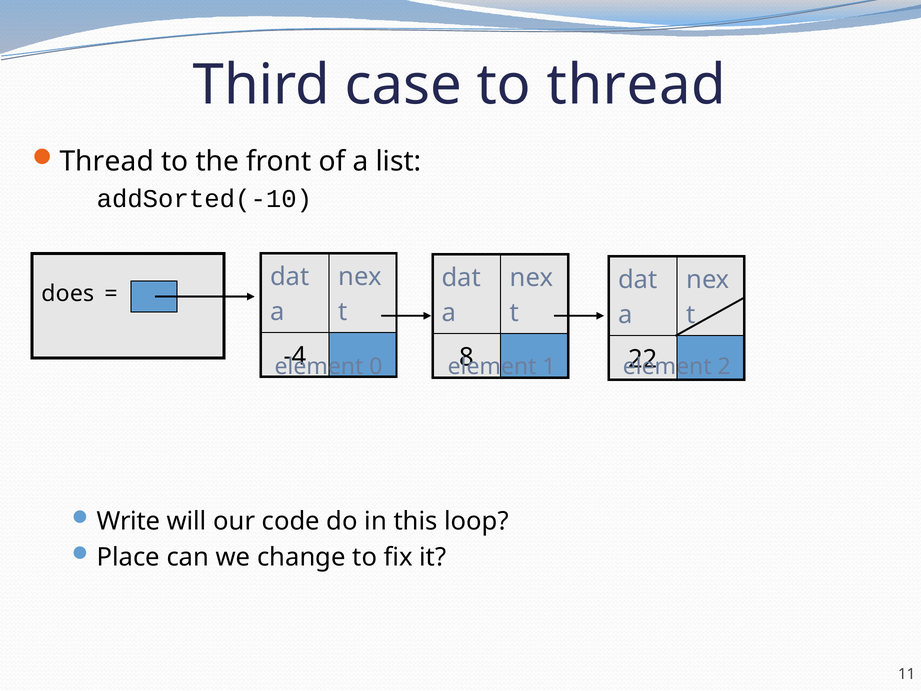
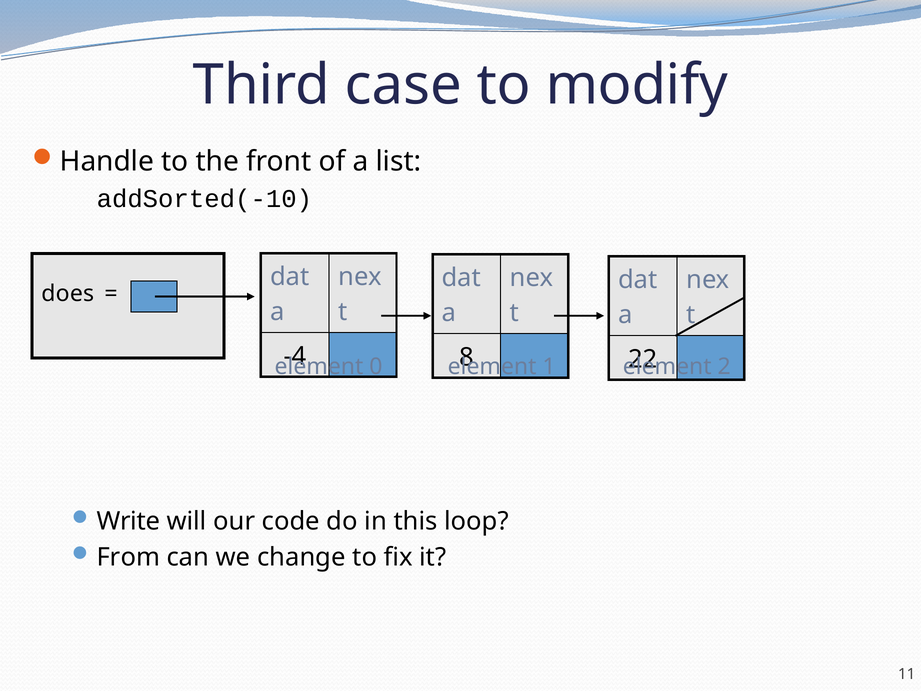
to thread: thread -> modify
Thread at (107, 162): Thread -> Handle
Place: Place -> From
